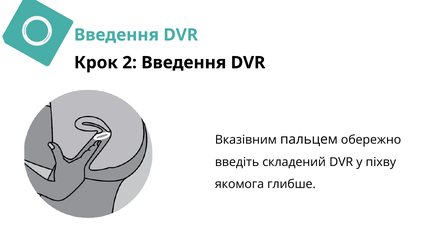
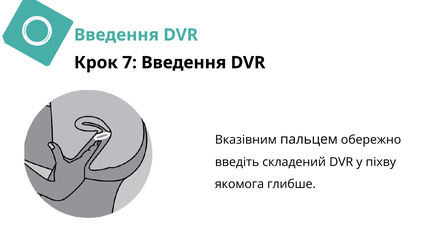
2: 2 -> 7
